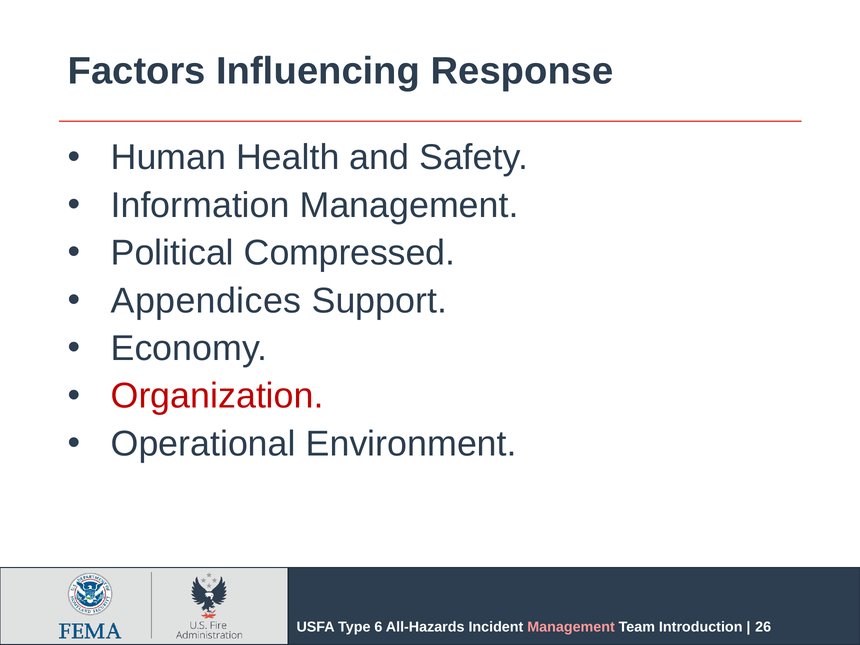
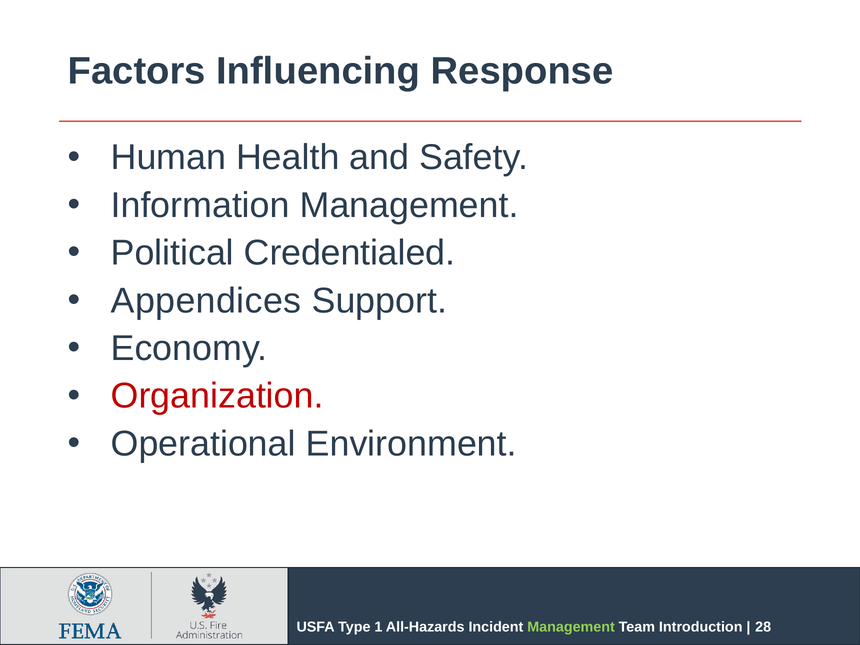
Compressed: Compressed -> Credentialed
6: 6 -> 1
Management at (571, 627) colour: pink -> light green
26: 26 -> 28
